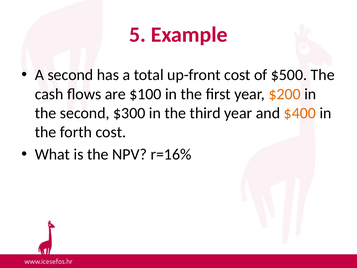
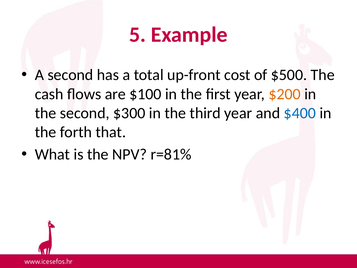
$400 colour: orange -> blue
forth cost: cost -> that
r=16%: r=16% -> r=81%
